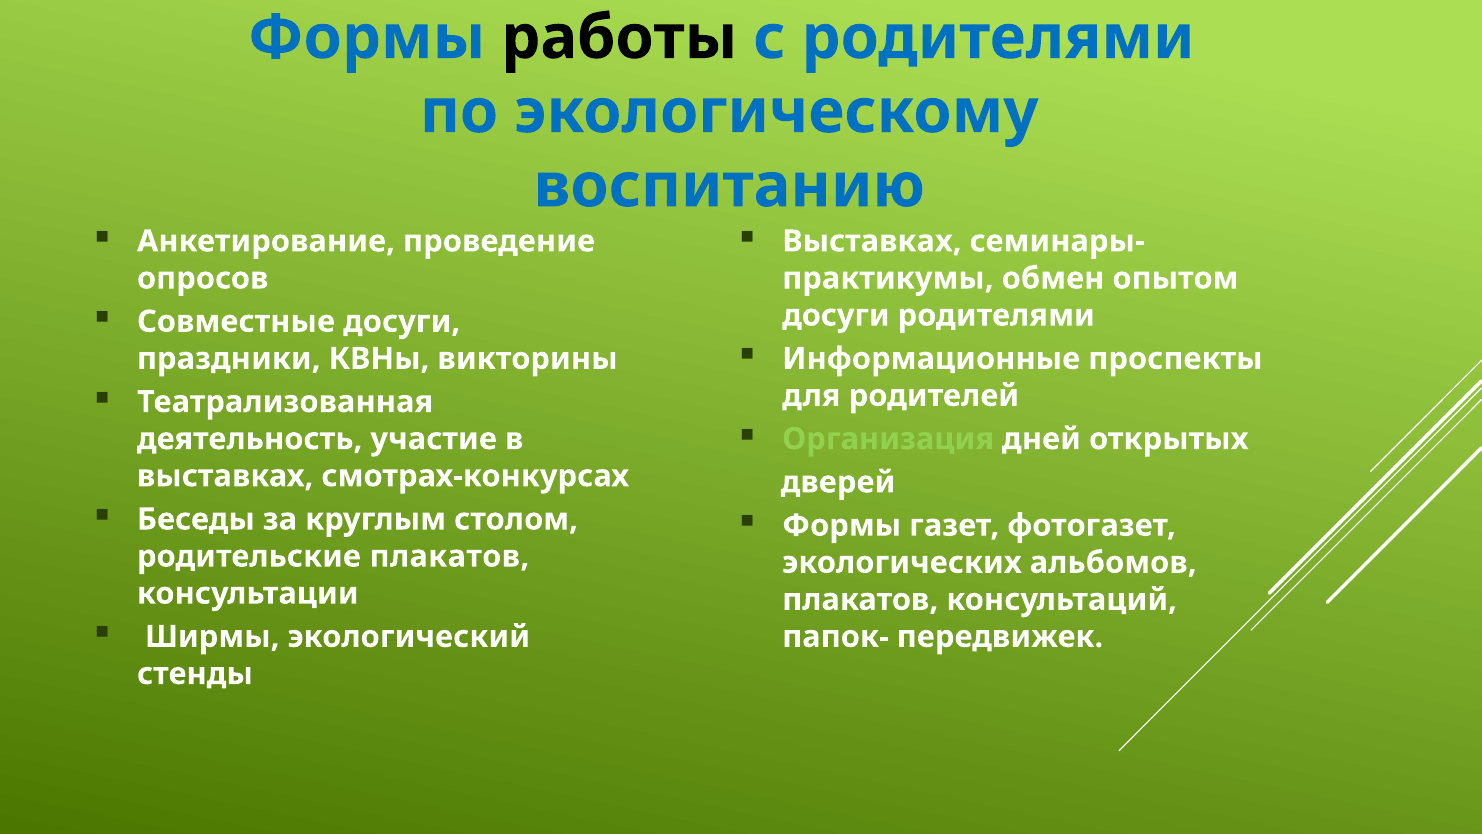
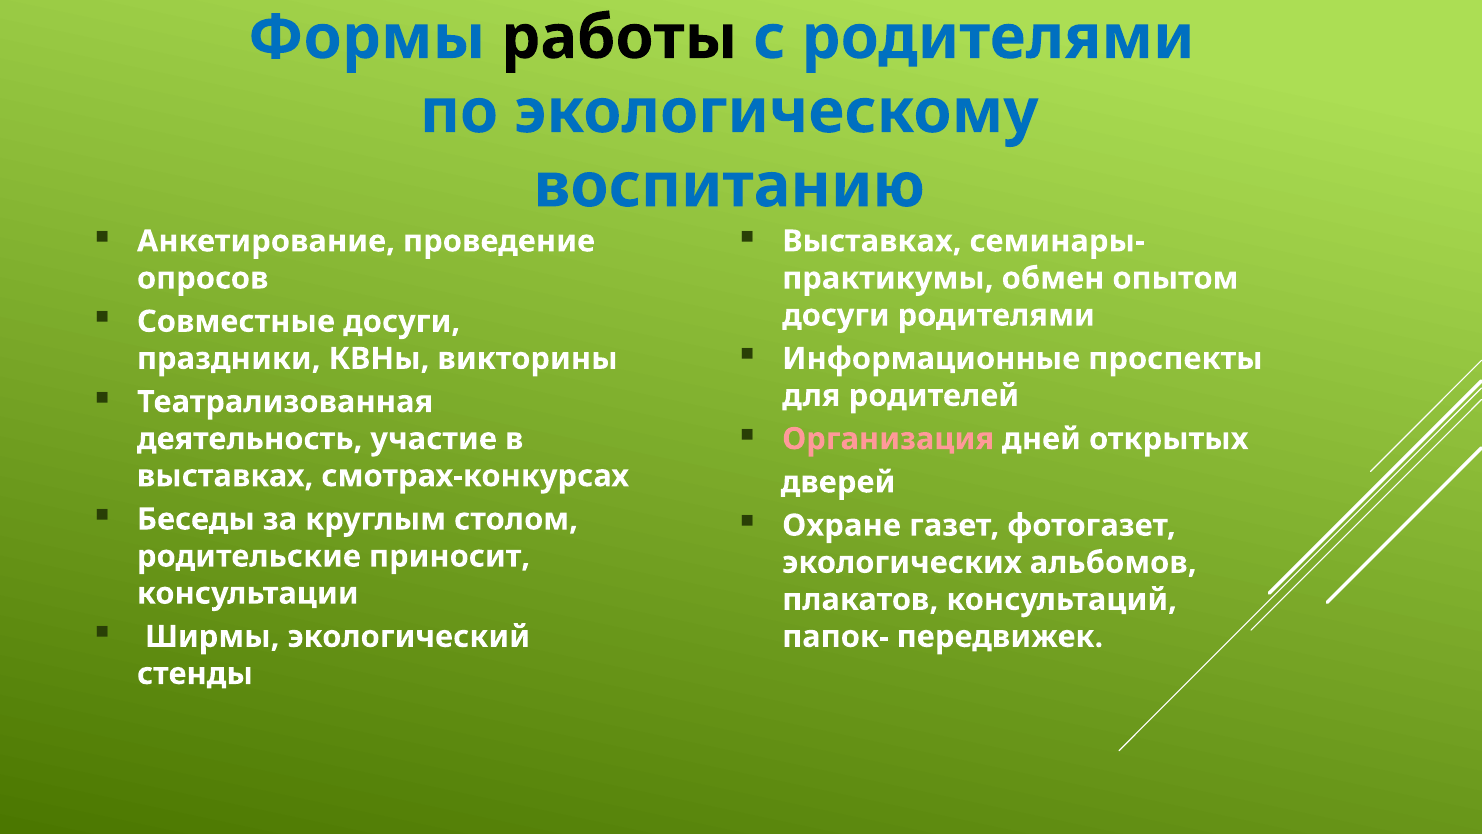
Организация colour: light green -> pink
Формы at (842, 525): Формы -> Охране
родительские плакатов: плакатов -> приносит
